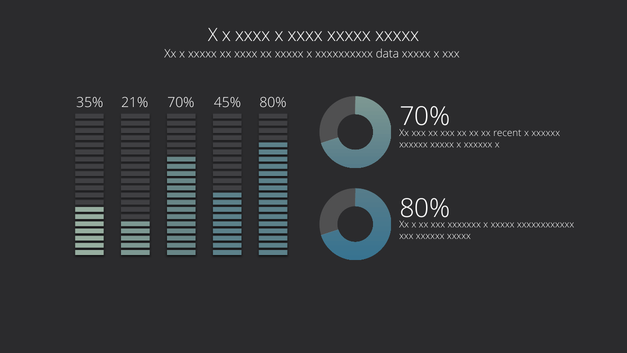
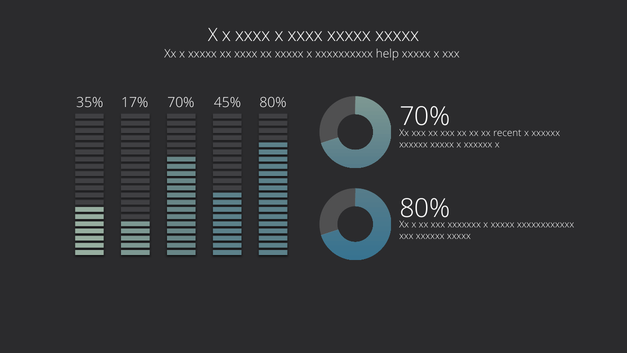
data: data -> help
21%: 21% -> 17%
